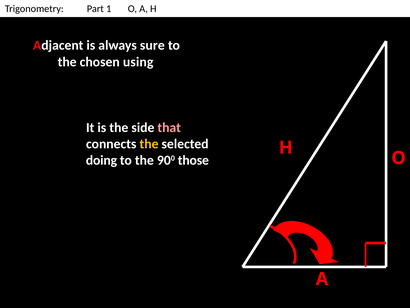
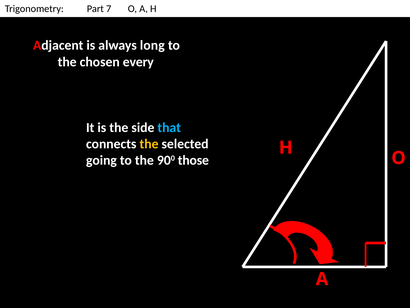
1: 1 -> 7
sure: sure -> long
using: using -> every
that colour: pink -> light blue
doing: doing -> going
